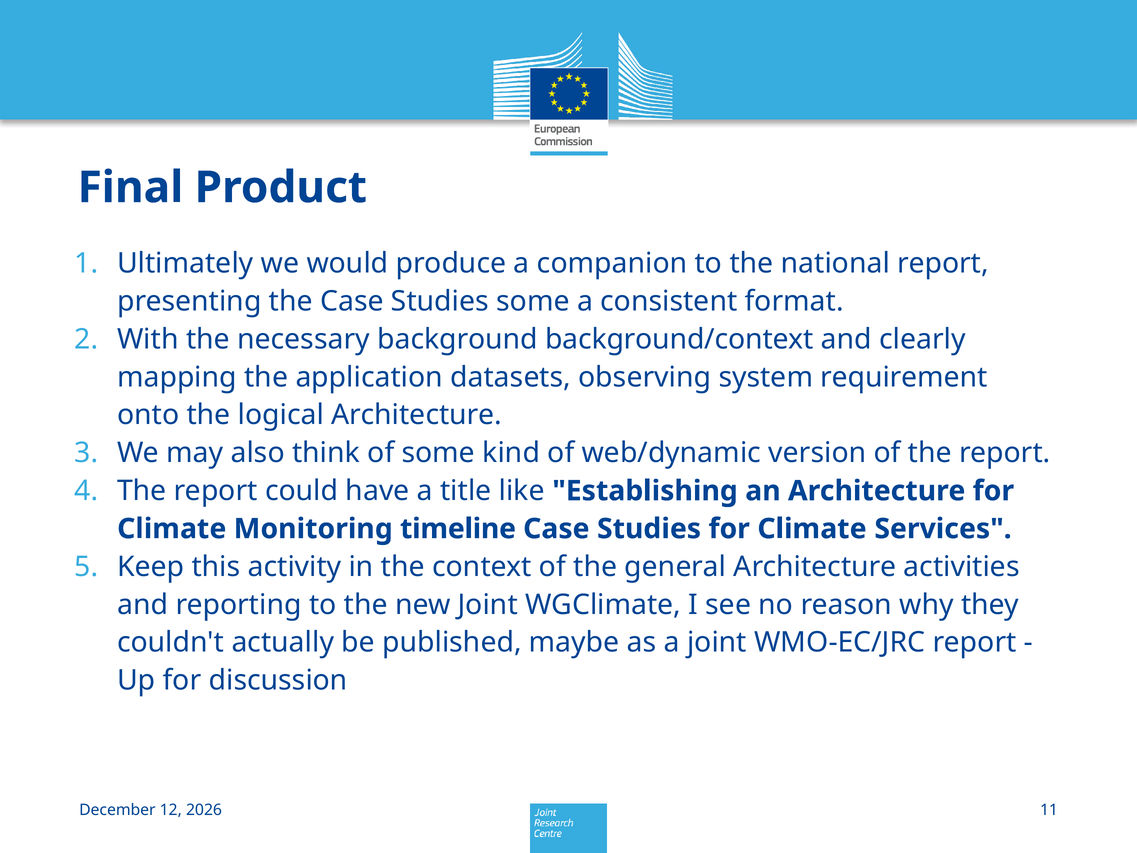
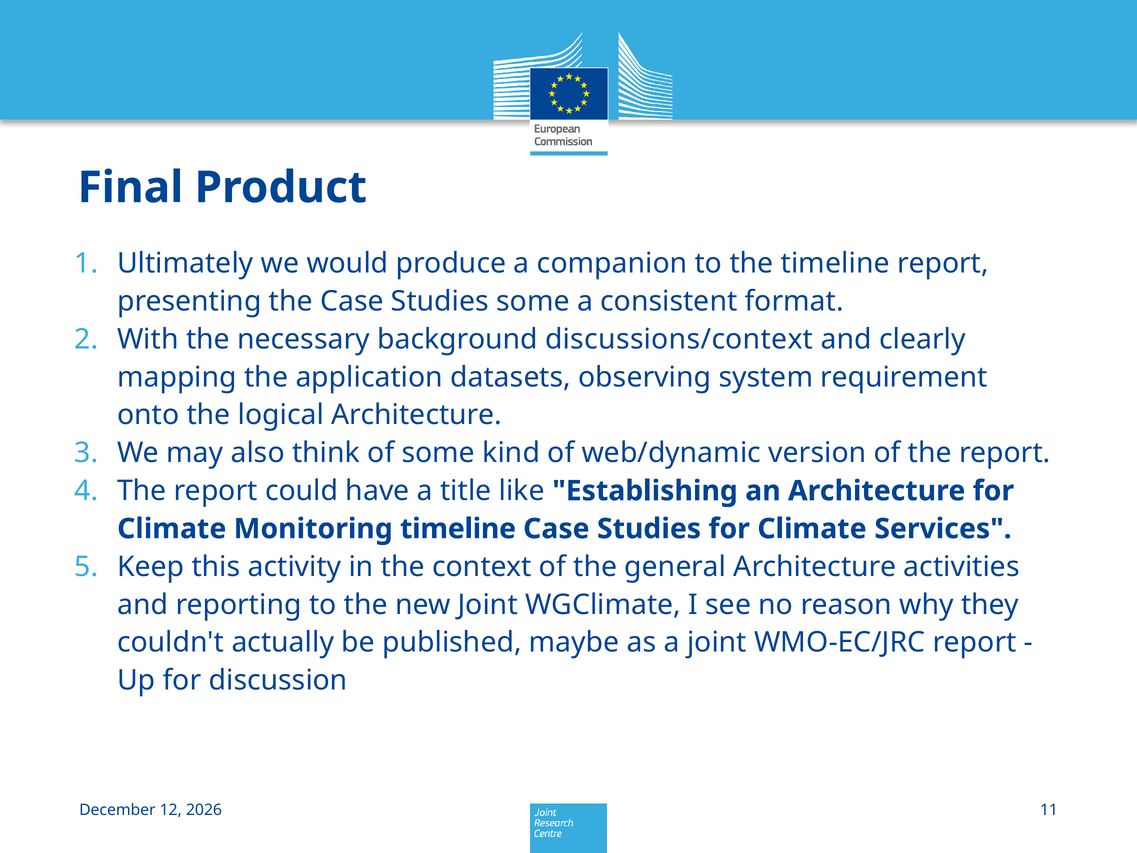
the national: national -> timeline
background/context: background/context -> discussions/context
